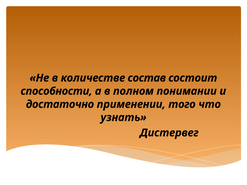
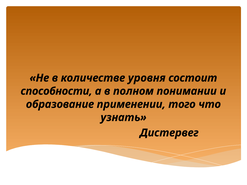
состав: состав -> уровня
достаточно: достаточно -> образование
